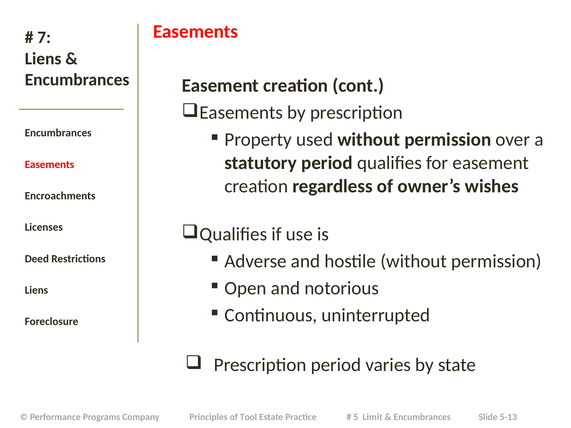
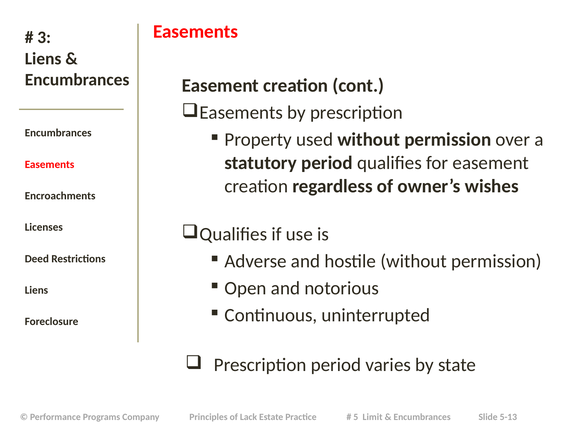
7: 7 -> 3
Tool: Tool -> Lack
